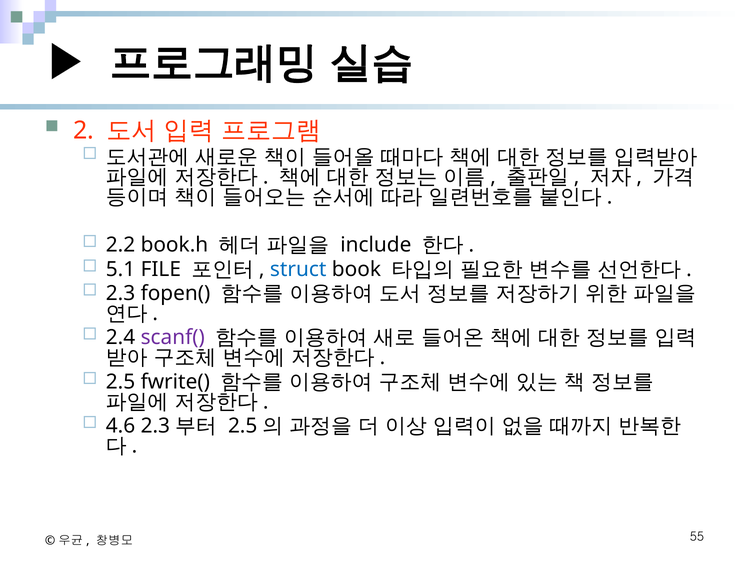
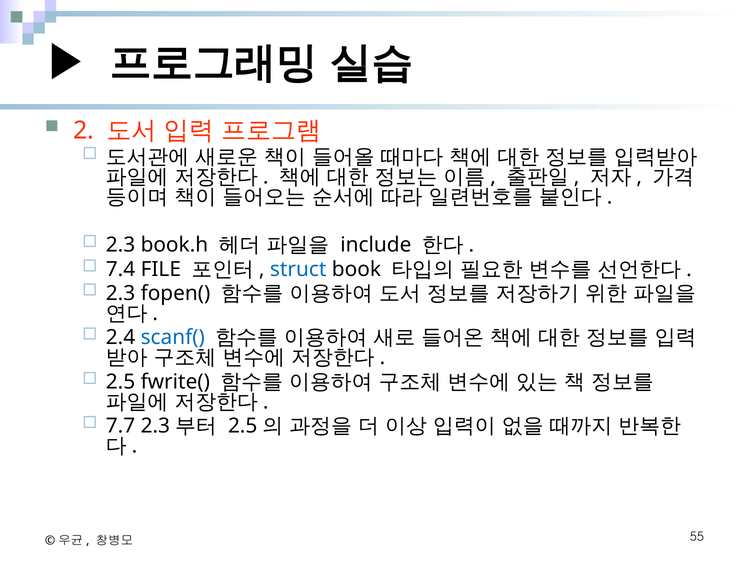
2.2 at (121, 245): 2.2 -> 2.3
5.1: 5.1 -> 7.4
scanf( colour: purple -> blue
4.6: 4.6 -> 7.7
